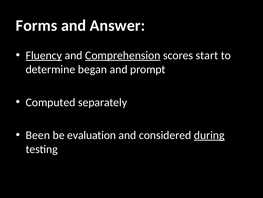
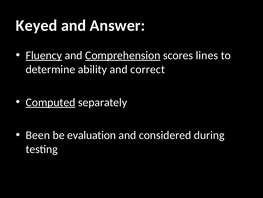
Forms: Forms -> Keyed
start: start -> lines
began: began -> ability
prompt: prompt -> correct
Computed underline: none -> present
during underline: present -> none
